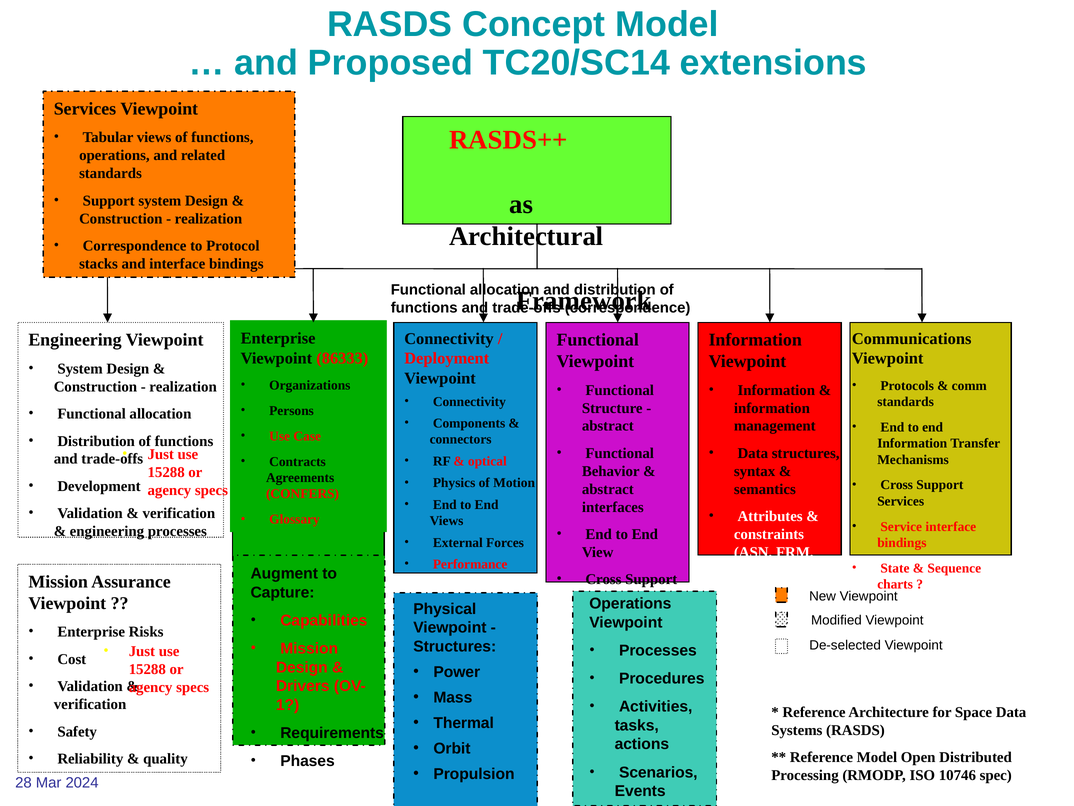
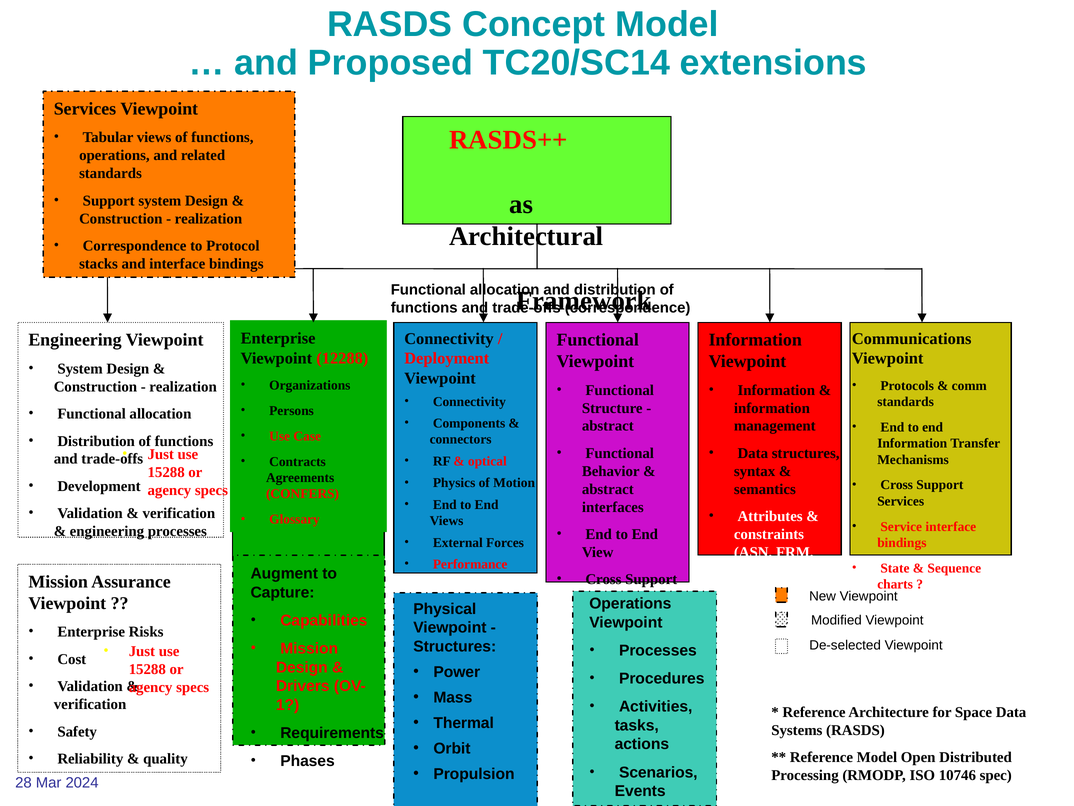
86333: 86333 -> 12288
